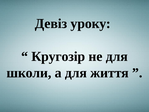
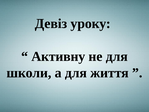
Кругозір: Кругозір -> Активну
